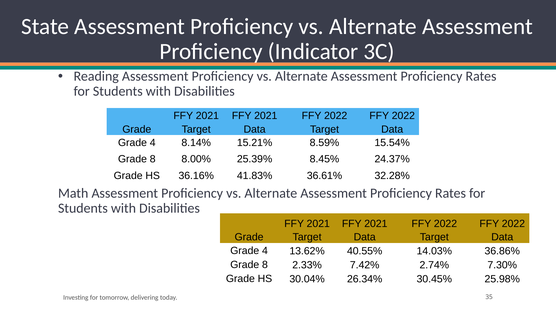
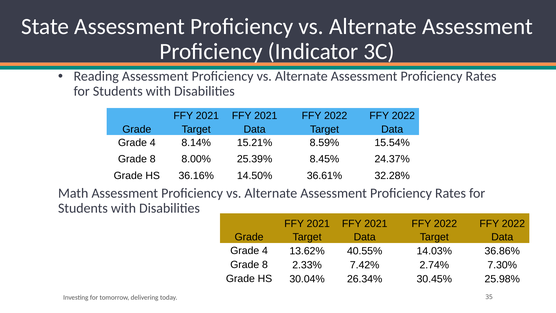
41.83%: 41.83% -> 14.50%
